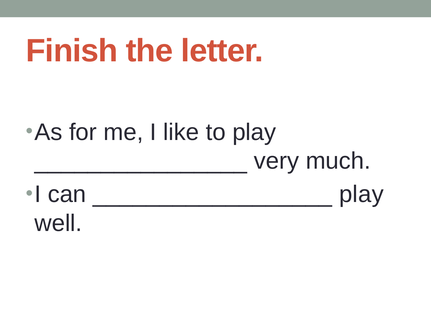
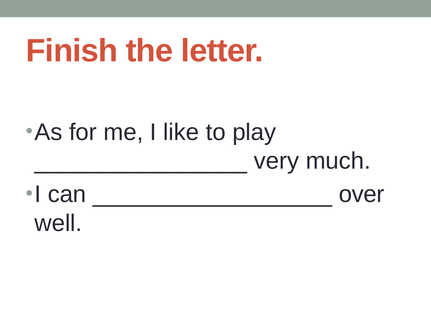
play at (361, 195): play -> over
